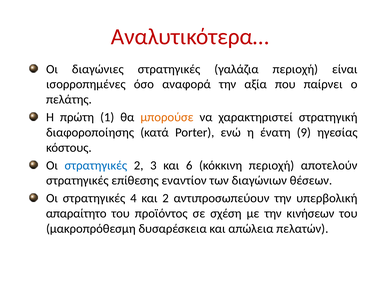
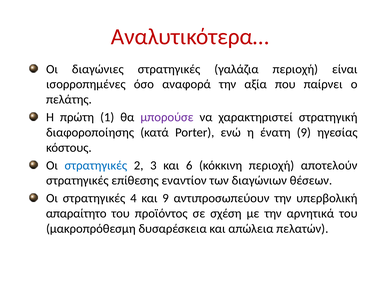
μπορούσε colour: orange -> purple
και 2: 2 -> 9
κινήσεων: κινήσεων -> αρνητικά
